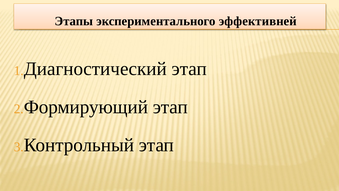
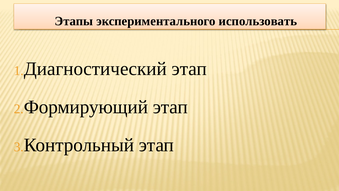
эффективней: эффективней -> использовать
